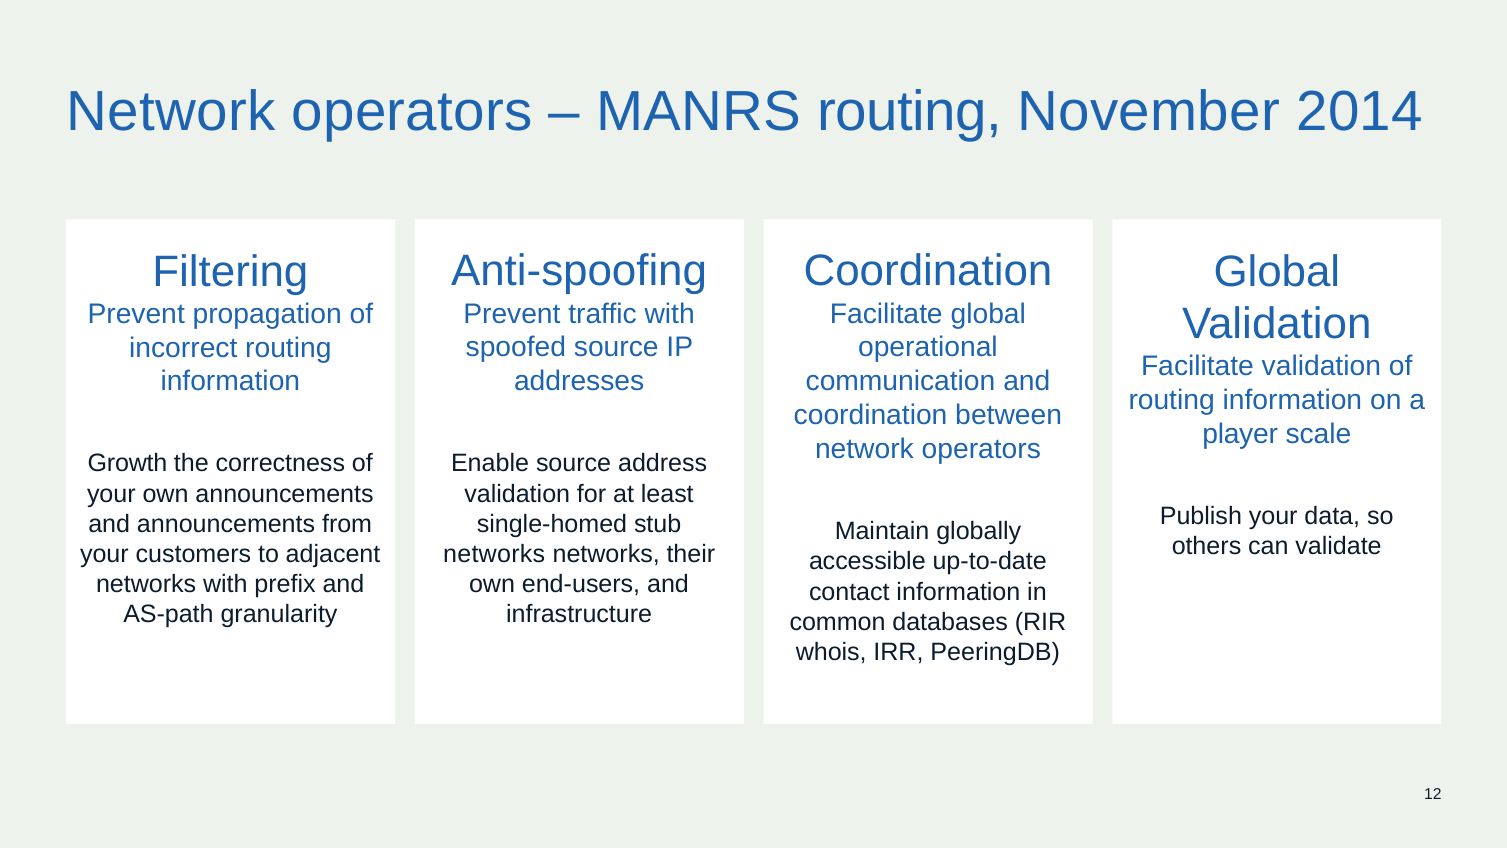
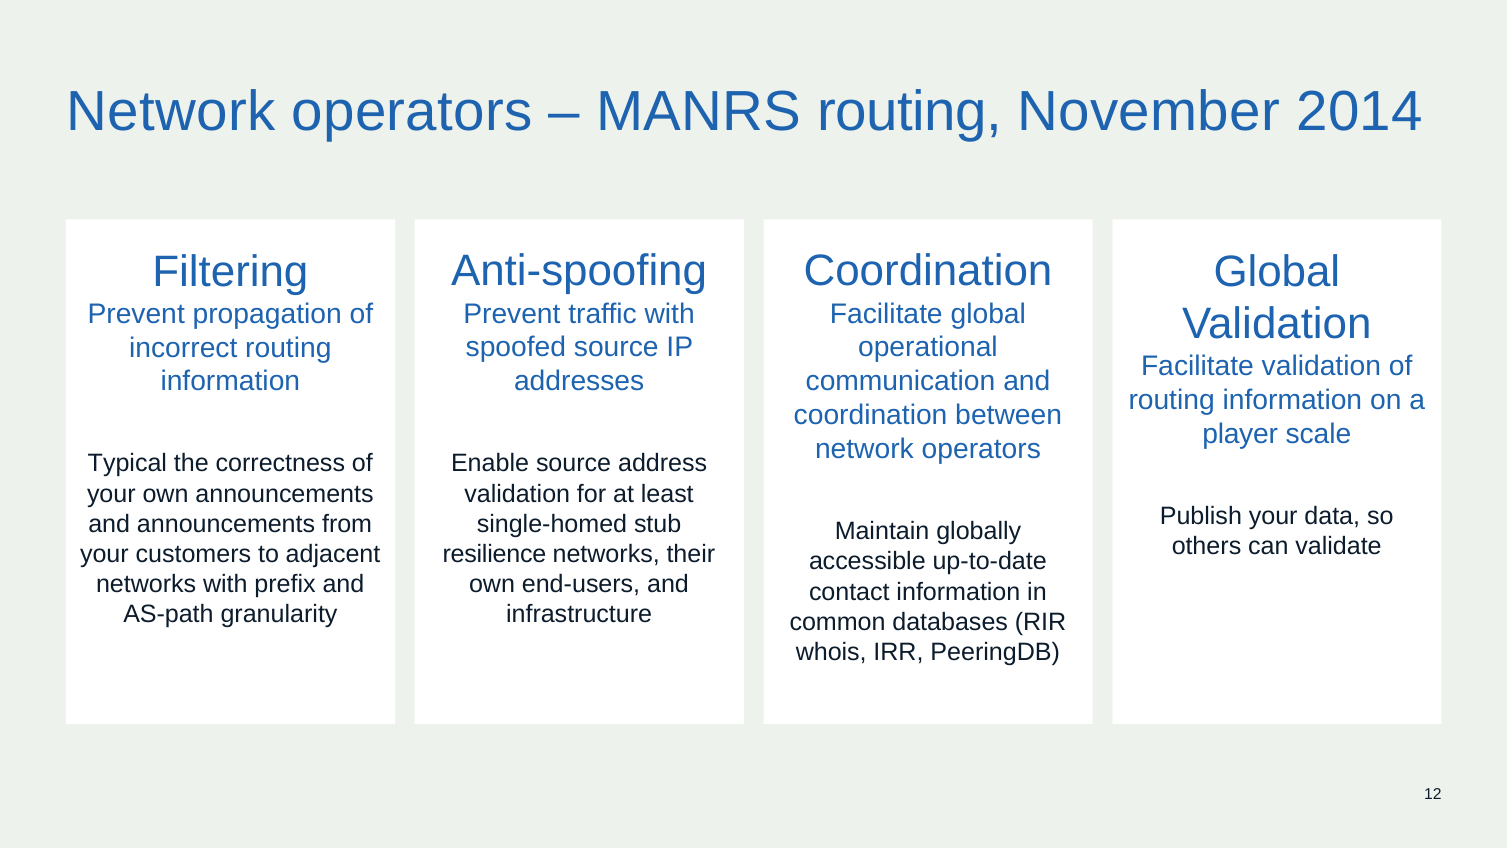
Growth: Growth -> Typical
networks at (494, 554): networks -> resilience
